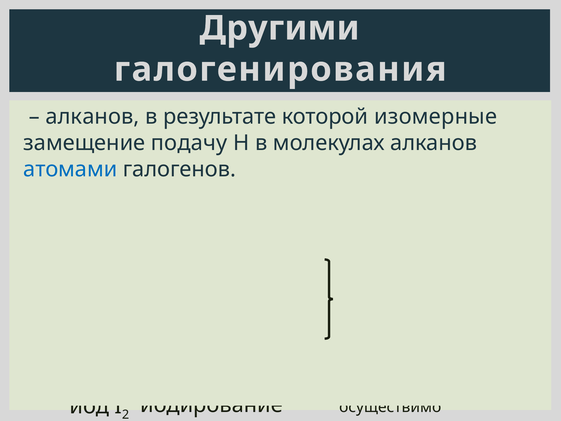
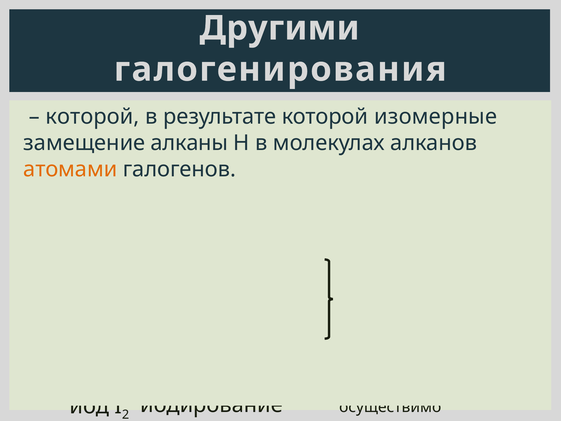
алканов at (92, 117): алканов -> которой
подачу: подачу -> алканы
атомами colour: blue -> orange
